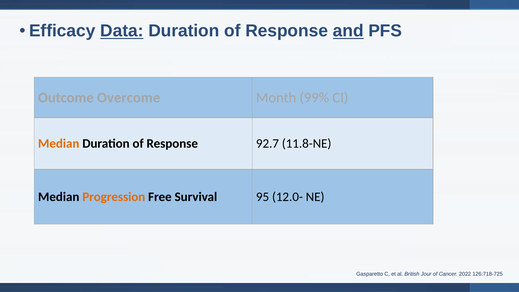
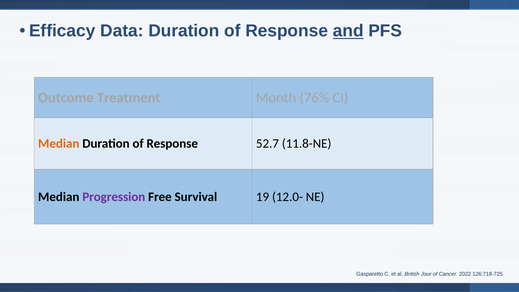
Data underline: present -> none
Overcome: Overcome -> Treatment
99%: 99% -> 76%
92.7: 92.7 -> 52.7
Progression colour: orange -> purple
95: 95 -> 19
